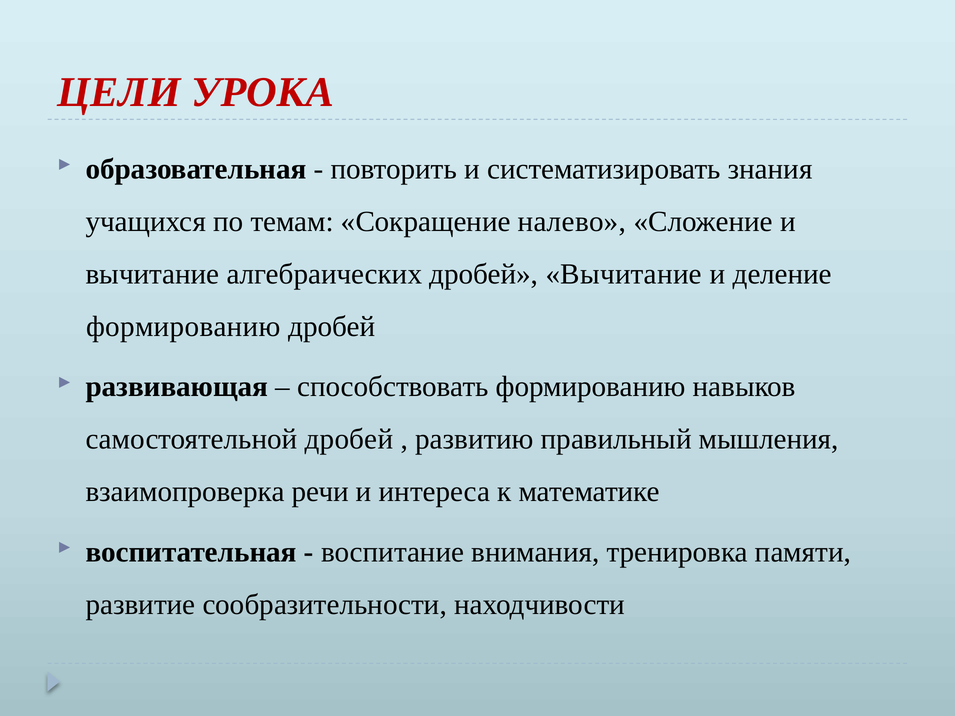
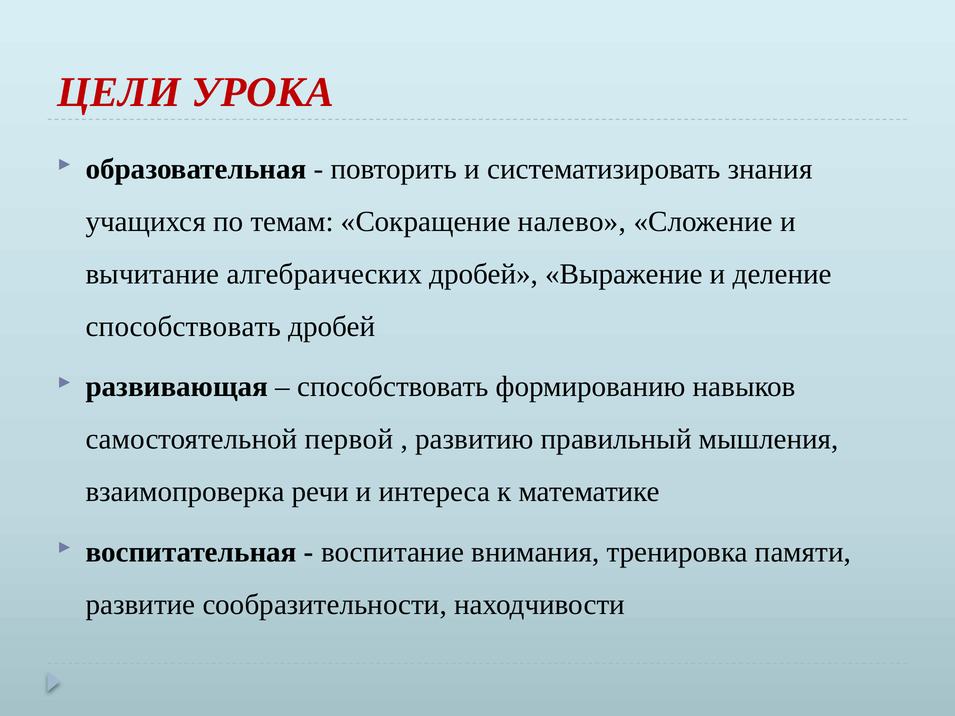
дробей Вычитание: Вычитание -> Выражение
формированию at (183, 327): формированию -> способствовать
самостоятельной дробей: дробей -> первой
